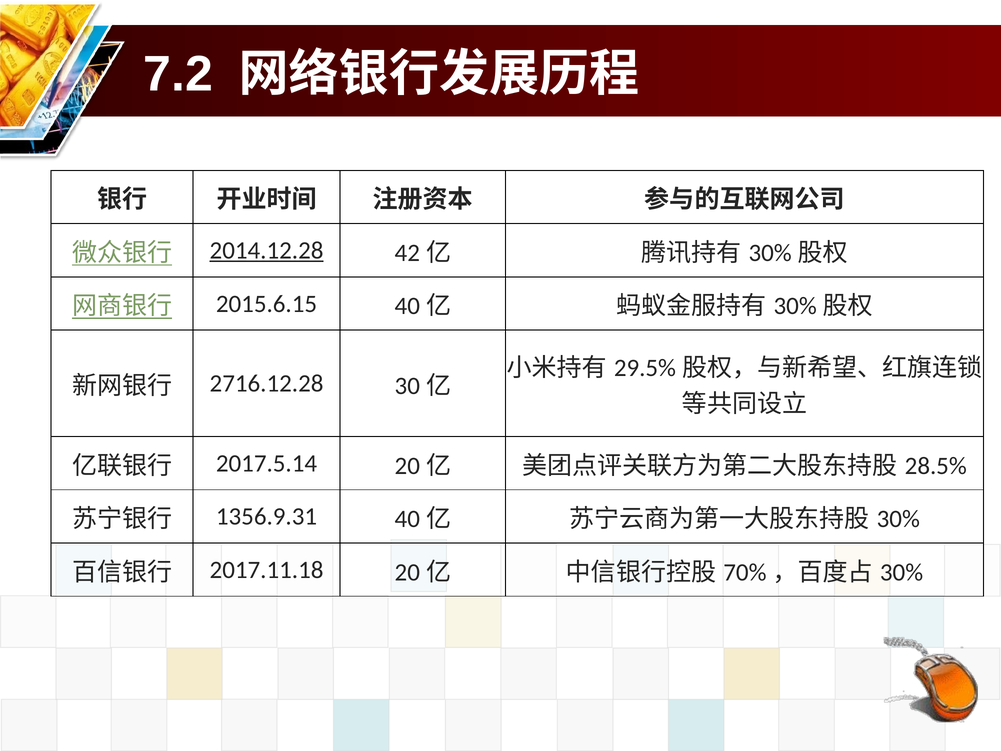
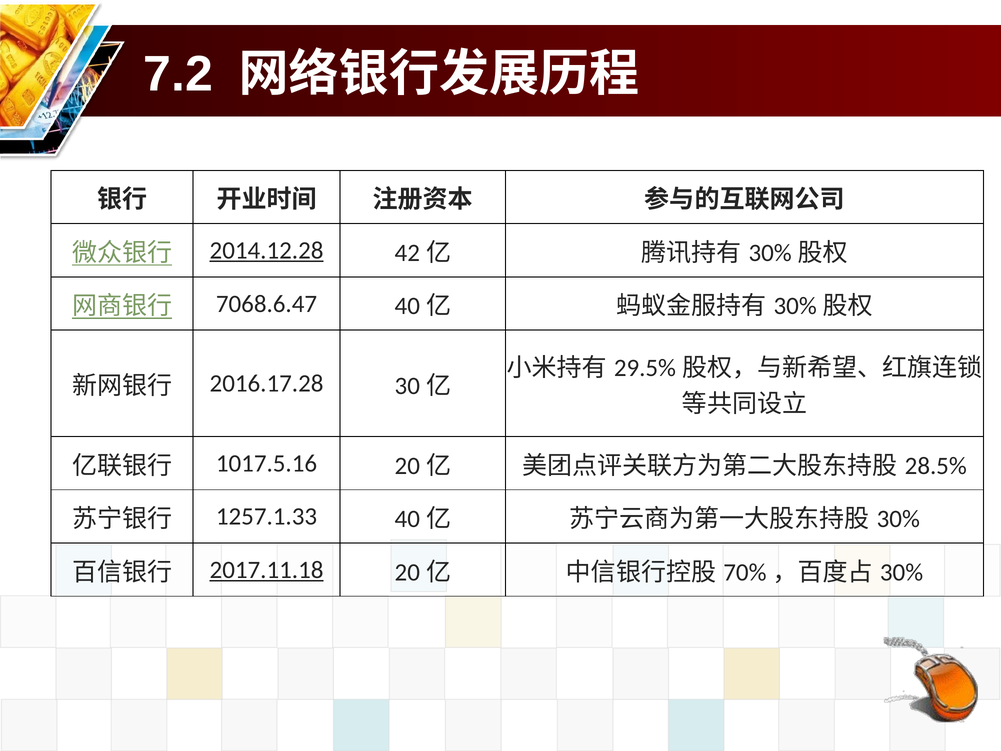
2015.6.15: 2015.6.15 -> 7068.6.47
2716.12.28: 2716.12.28 -> 2016.17.28
2017.5.14: 2017.5.14 -> 1017.5.16
1356.9.31: 1356.9.31 -> 1257.1.33
2017.11.18 underline: none -> present
